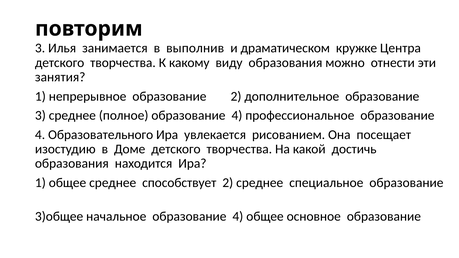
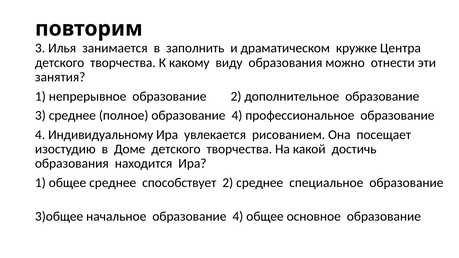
выполнив: выполнив -> заполнить
Образовательного: Образовательного -> Индивидуальному
